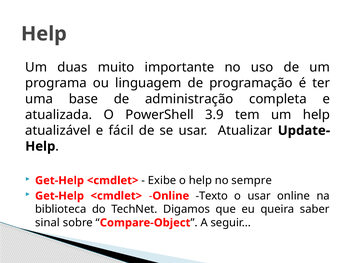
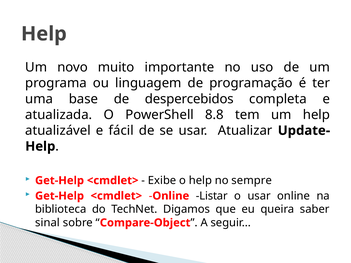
duas: duas -> novo
administração: administração -> despercebidos
3.9: 3.9 -> 8.8
Texto: Texto -> Listar
